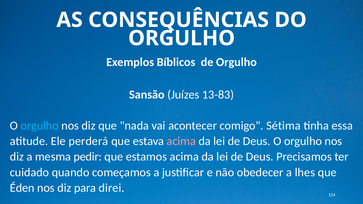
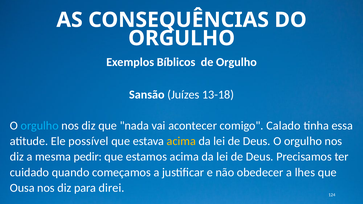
13-83: 13-83 -> 13-18
Sétima: Sétima -> Calado
perderá: perderá -> possível
acima at (181, 141) colour: pink -> yellow
Éden: Éden -> Ousa
